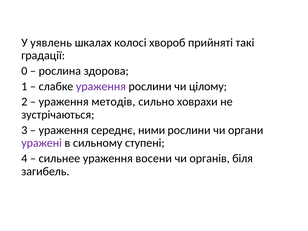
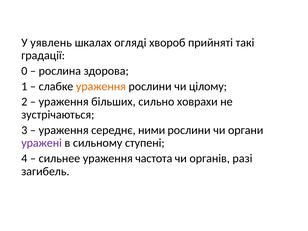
колосі: колосі -> огляді
ураження at (101, 86) colour: purple -> orange
методів: методів -> більших
восени: восени -> частота
біля: біля -> разі
